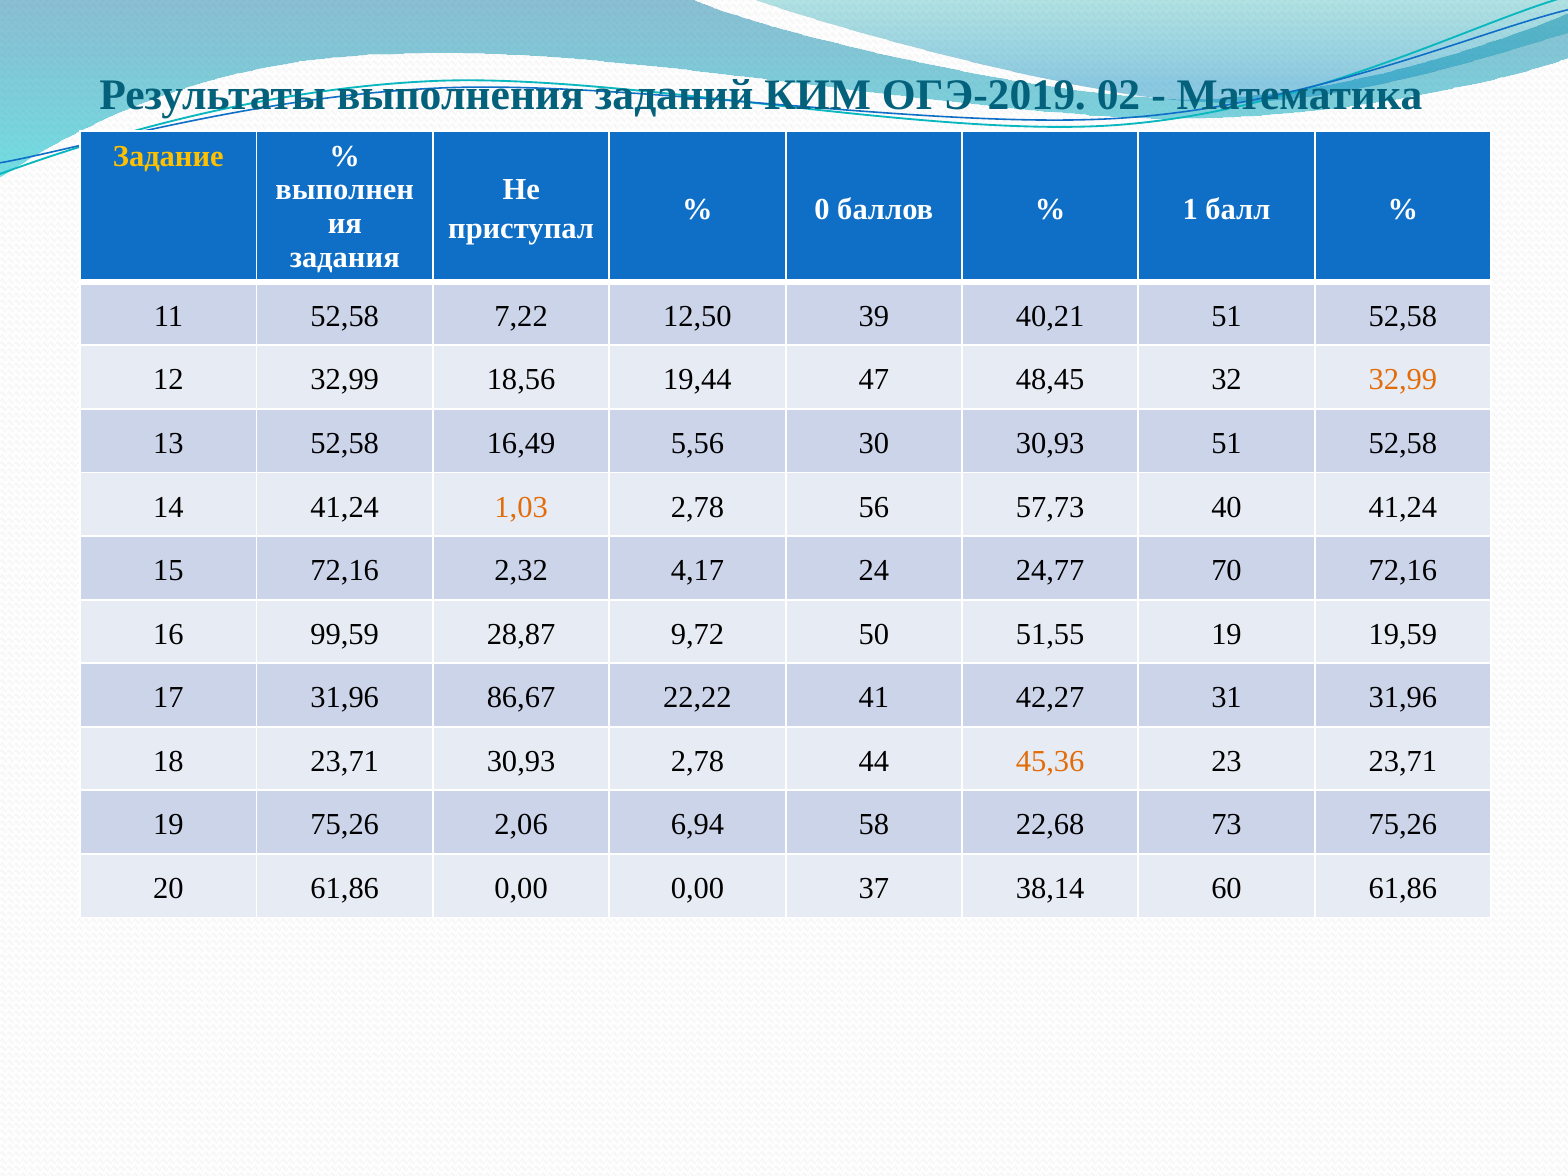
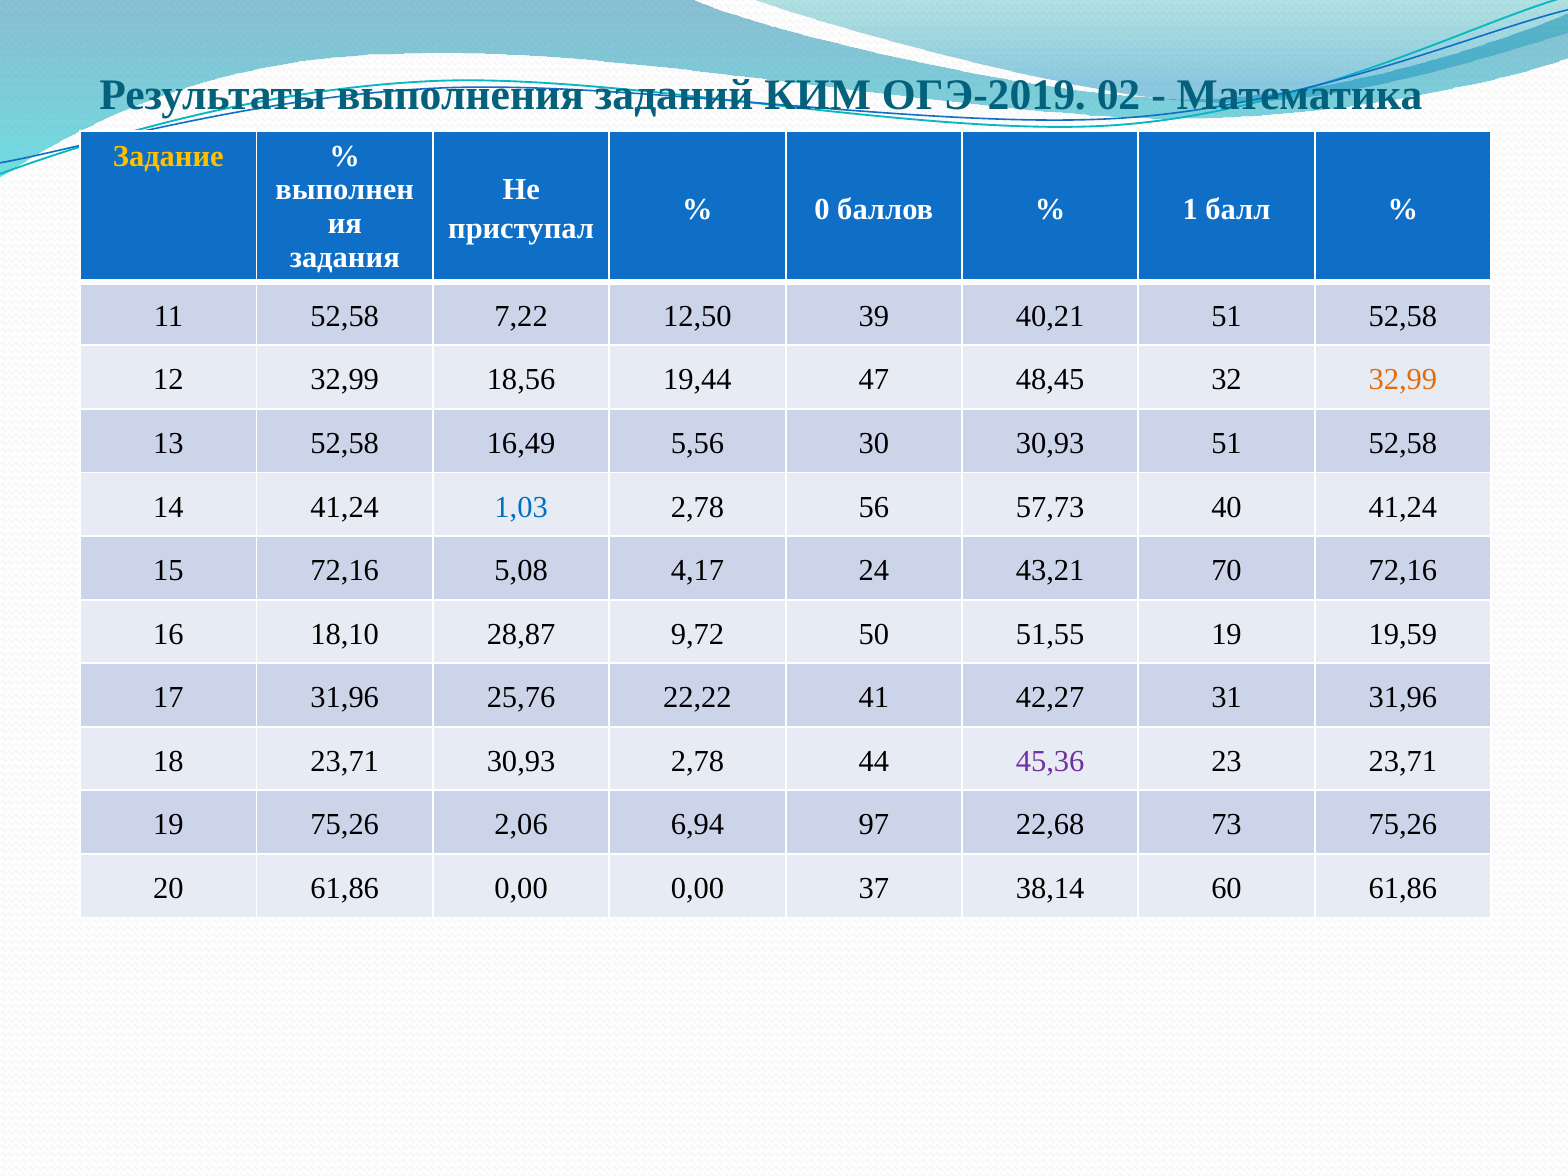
1,03 colour: orange -> blue
2,32: 2,32 -> 5,08
24,77: 24,77 -> 43,21
99,59: 99,59 -> 18,10
86,67: 86,67 -> 25,76
45,36 colour: orange -> purple
58: 58 -> 97
